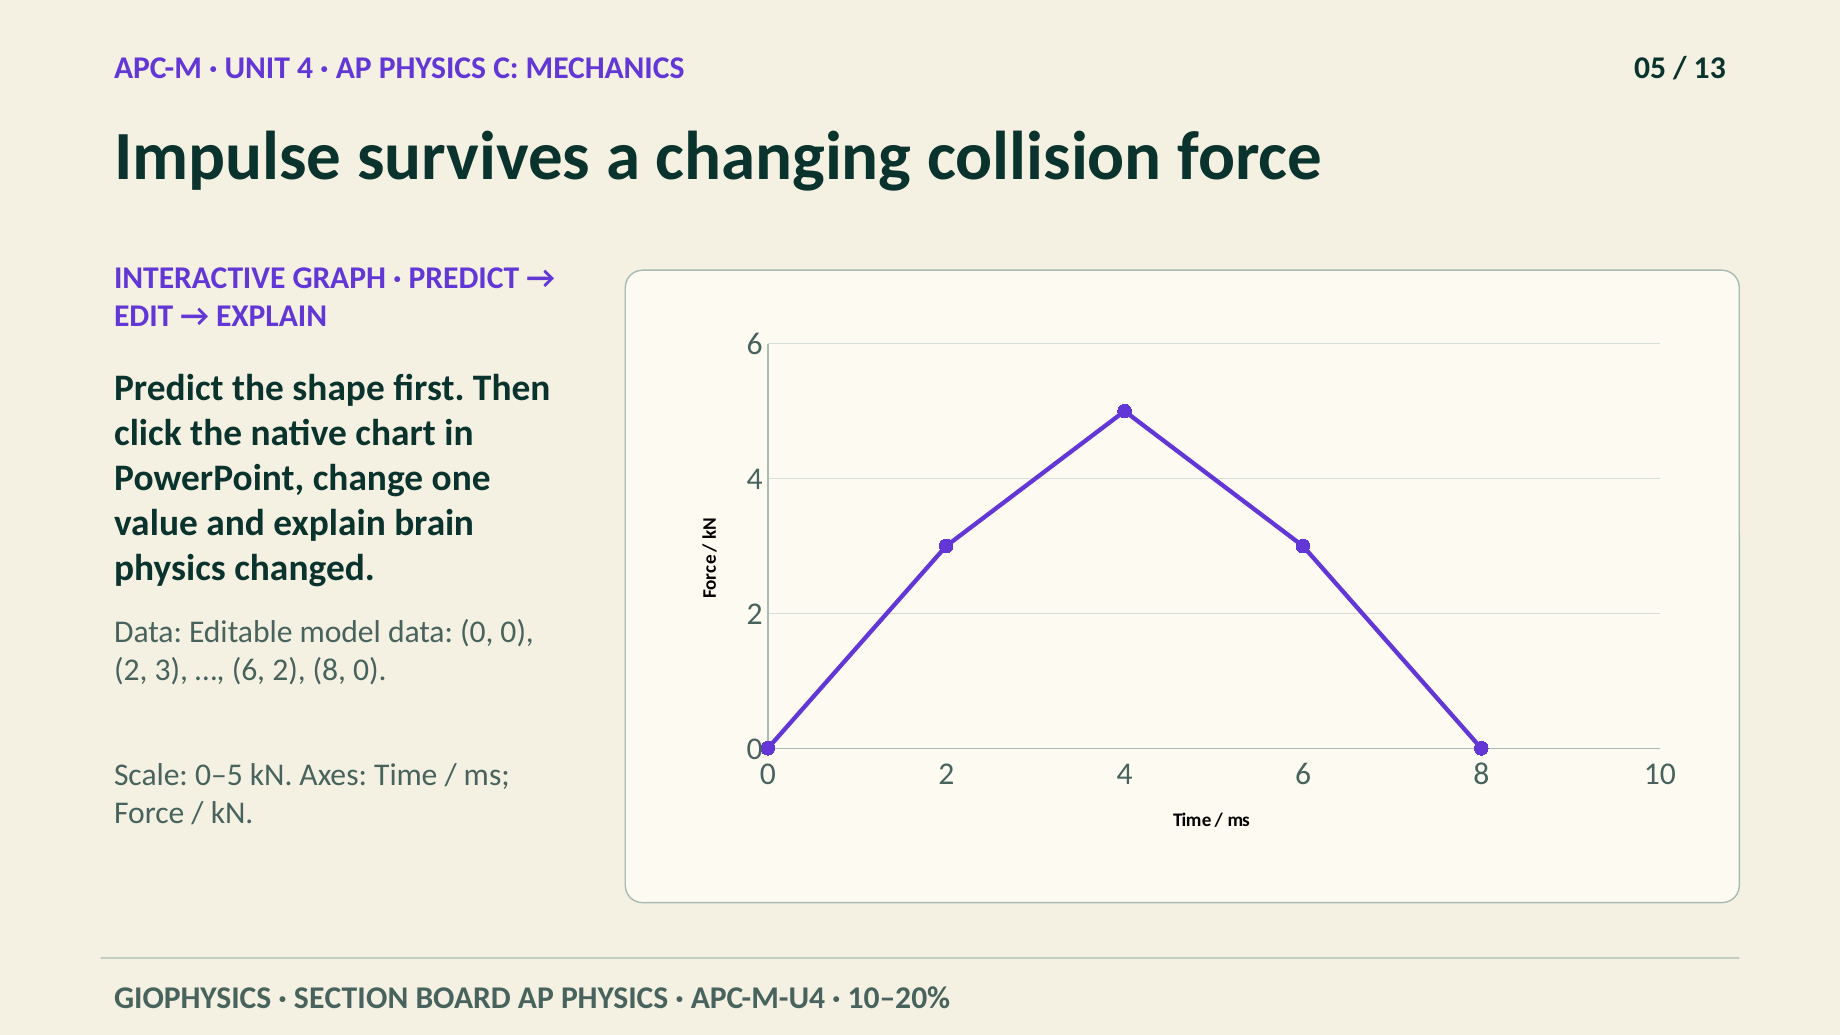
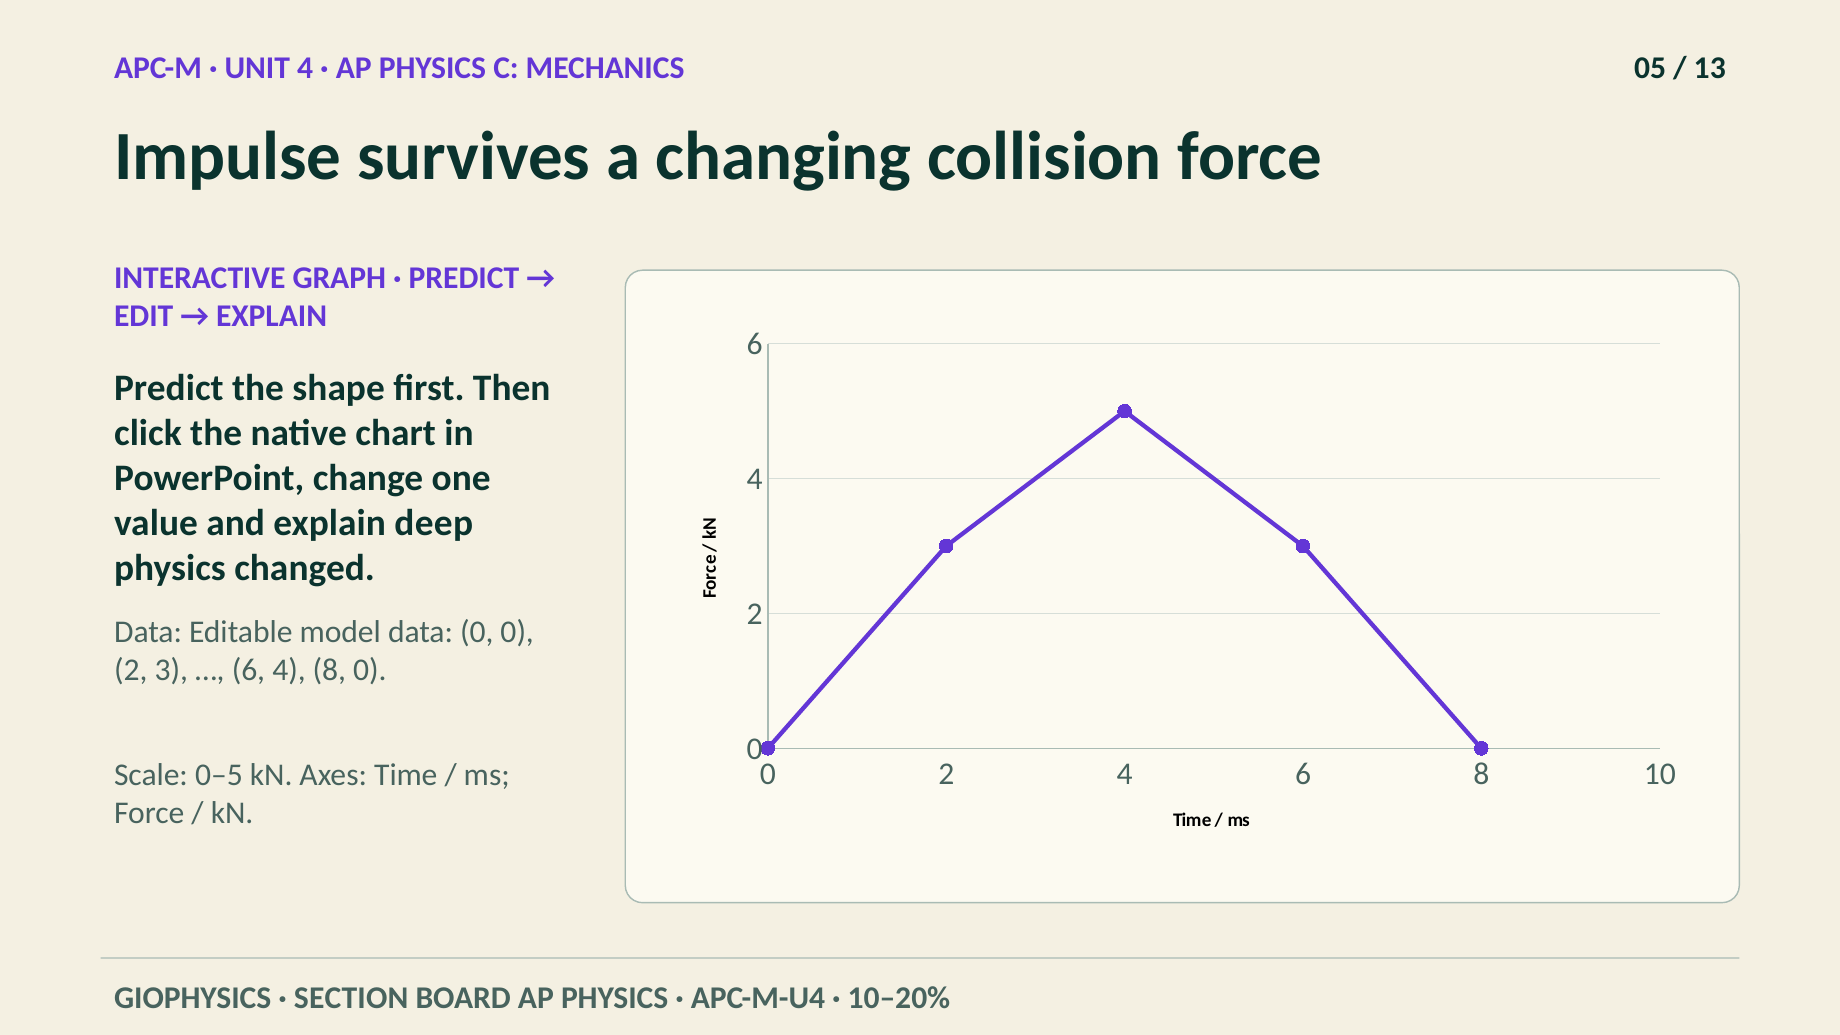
brain: brain -> deep
6 2: 2 -> 4
